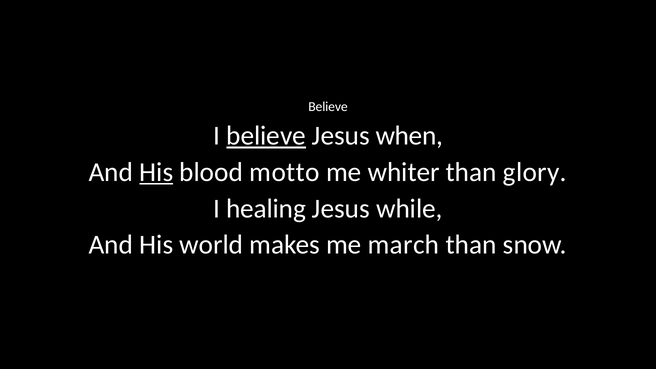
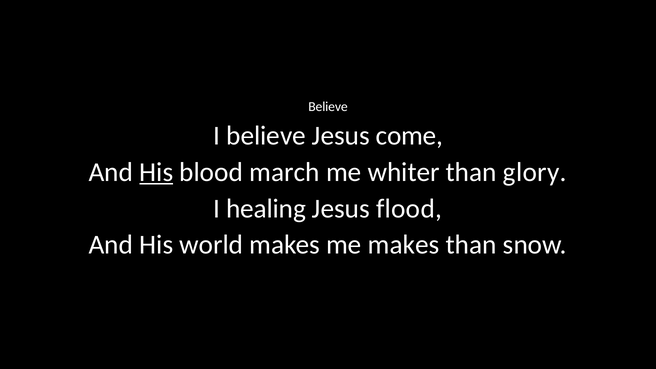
believe at (266, 136) underline: present -> none
when: when -> come
motto: motto -> march
while: while -> flood
me march: march -> makes
